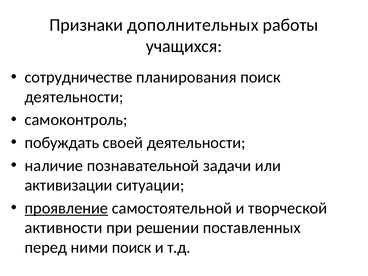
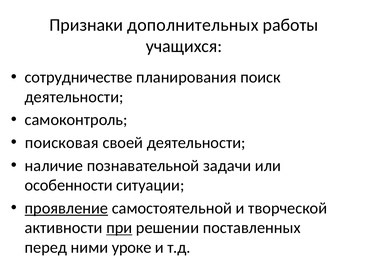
побуждать: побуждать -> поисковая
активизации: активизации -> особенности
при underline: none -> present
ними поиск: поиск -> уроке
